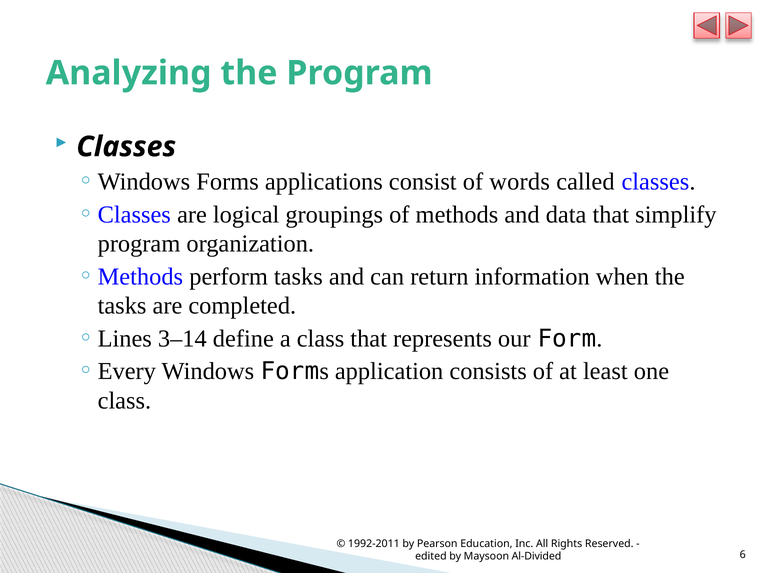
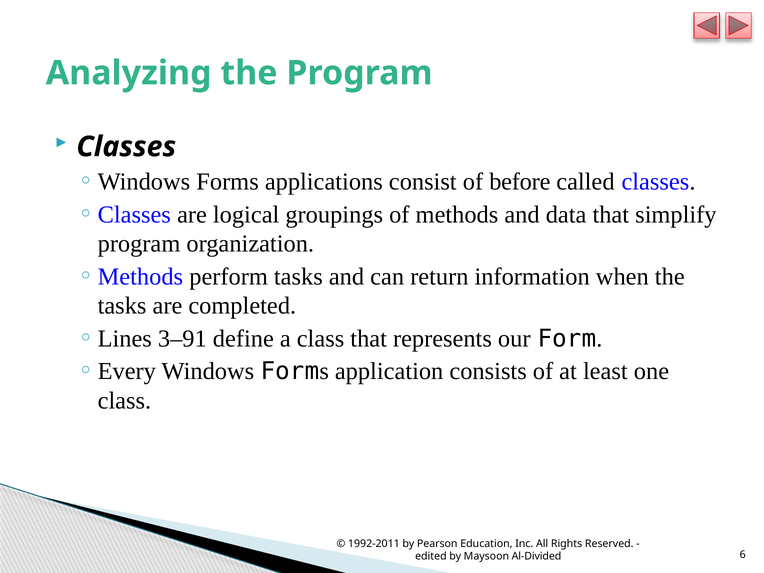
words: words -> before
3–14: 3–14 -> 3–91
